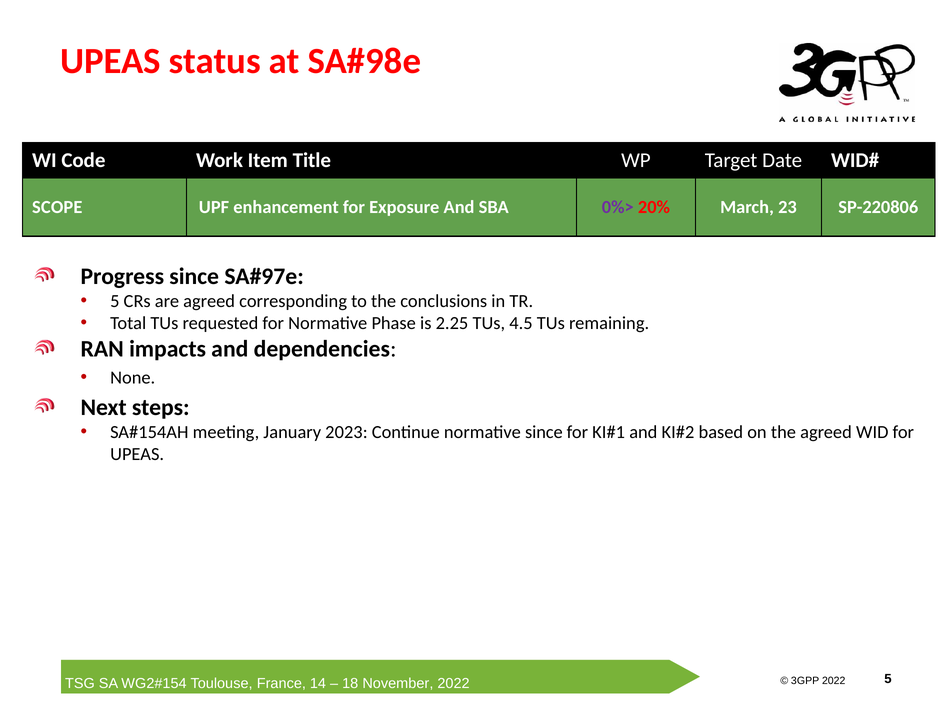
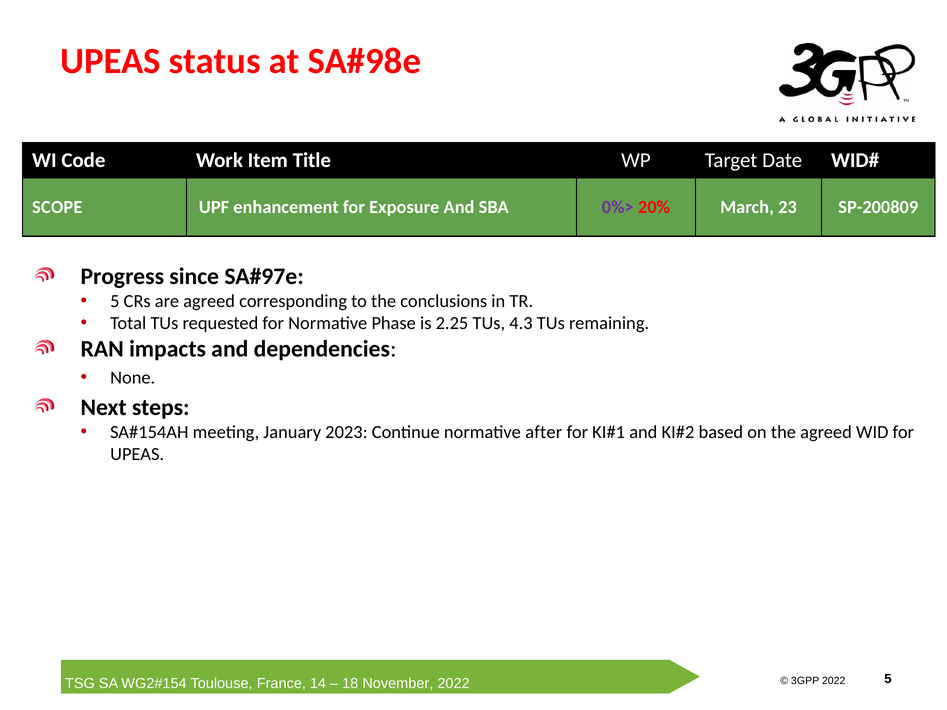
SP-220806: SP-220806 -> SP-200809
4.5: 4.5 -> 4.3
normative since: since -> after
